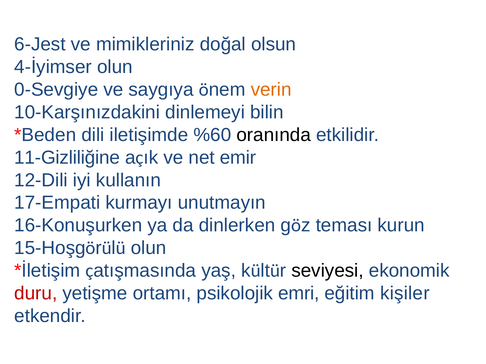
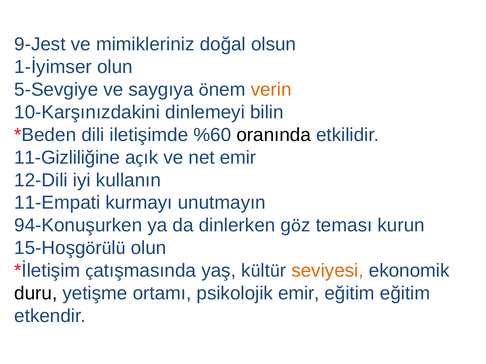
6-Jest: 6-Jest -> 9-Jest
4-İyimser: 4-İyimser -> 1-İyimser
0-Sevgiye: 0-Sevgiye -> 5-Sevgiye
17-Empati: 17-Empati -> 11-Empati
16-Konuşurken: 16-Konuşurken -> 94-Konuşurken
seviyesi colour: black -> orange
duru colour: red -> black
psikolojik emri: emri -> emir
eğitim kişiler: kişiler -> eğitim
